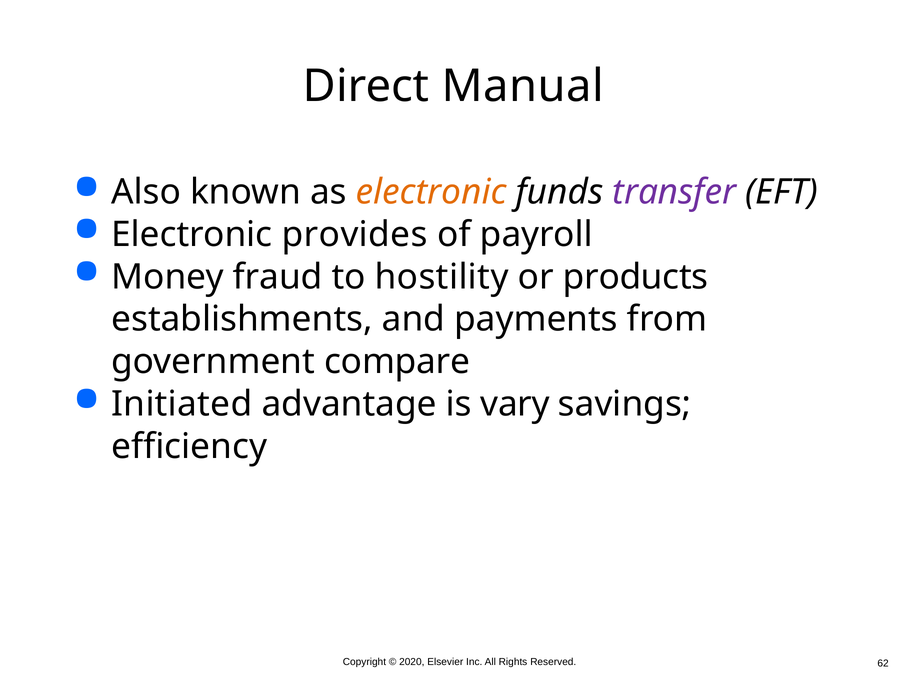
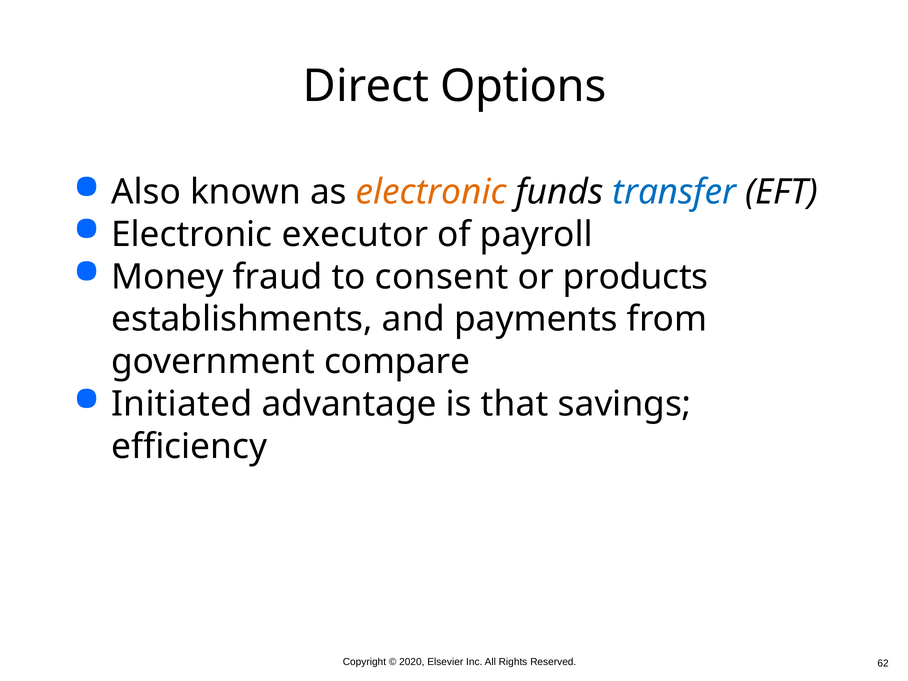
Manual: Manual -> Options
transfer colour: purple -> blue
provides: provides -> executor
hostility: hostility -> consent
vary: vary -> that
